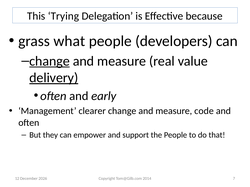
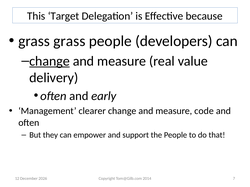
Trying: Trying -> Target
grass what: what -> grass
delivery underline: present -> none
